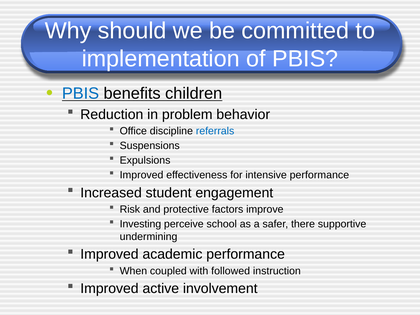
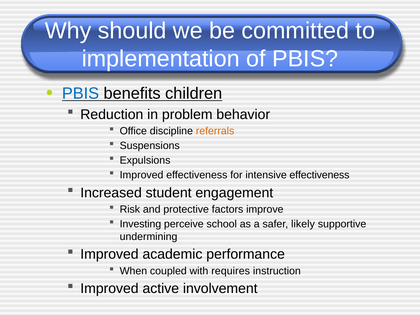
referrals colour: blue -> orange
intensive performance: performance -> effectiveness
there: there -> likely
followed: followed -> requires
